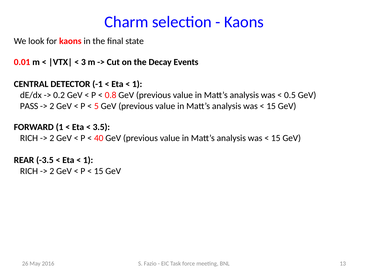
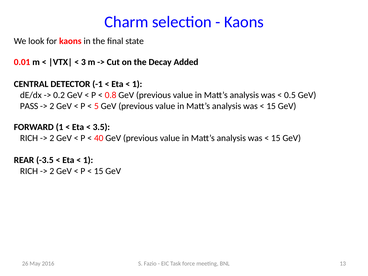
Events: Events -> Added
